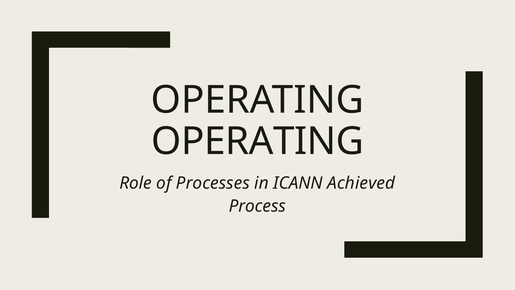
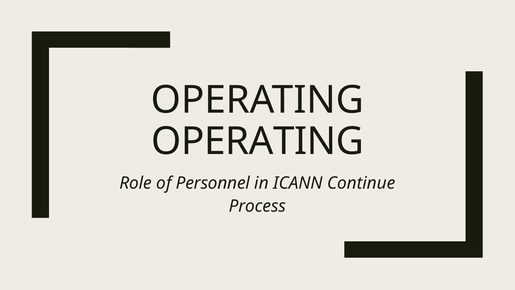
Processes: Processes -> Personnel
Achieved: Achieved -> Continue
